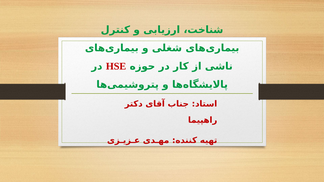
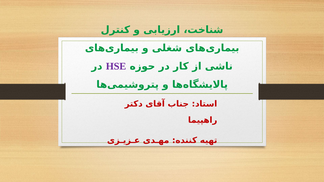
HSE colour: red -> purple
